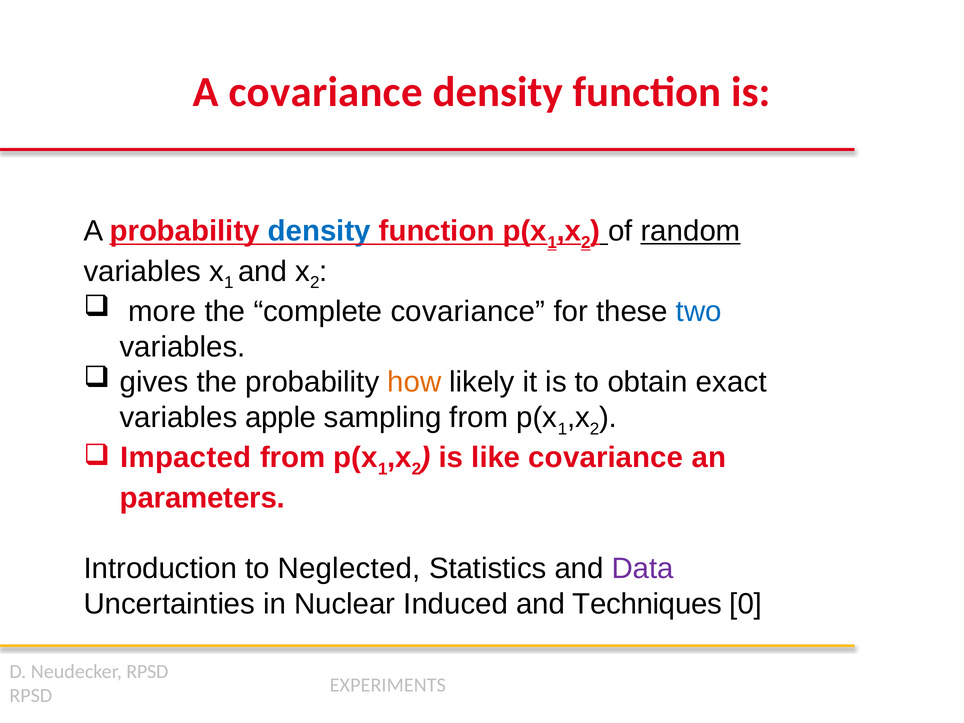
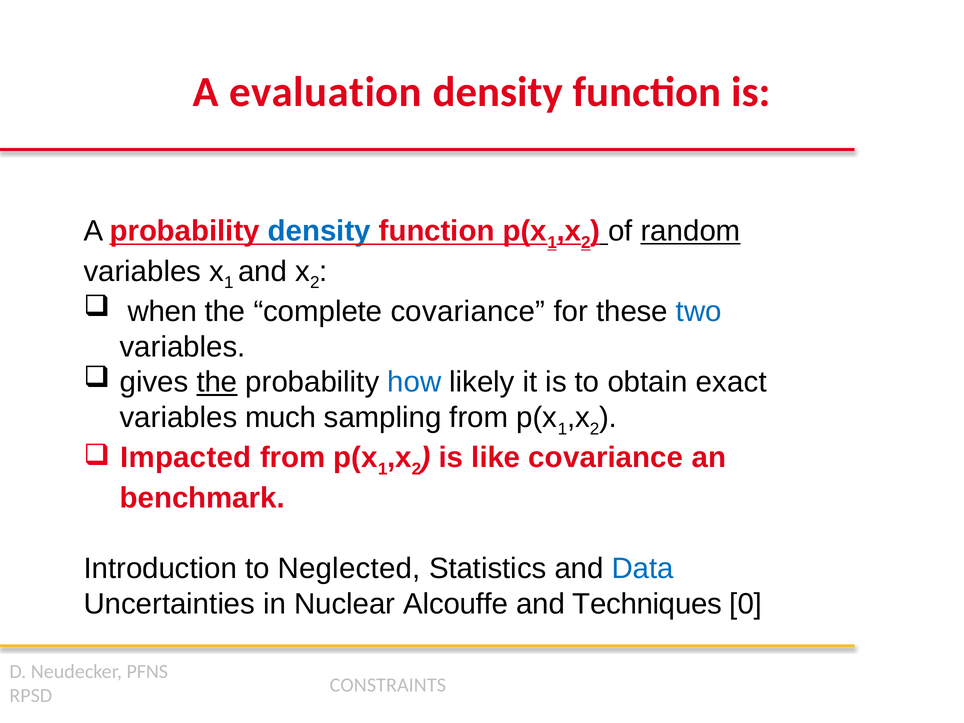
A covariance: covariance -> evaluation
more: more -> when
the at (217, 382) underline: none -> present
how colour: orange -> blue
apple: apple -> much
parameters: parameters -> benchmark
Data colour: purple -> blue
Induced: Induced -> Alcouffe
Neudecker RPSD: RPSD -> PFNS
EXPERIMENTS: EXPERIMENTS -> CONSTRAINTS
